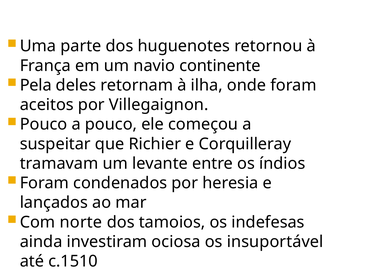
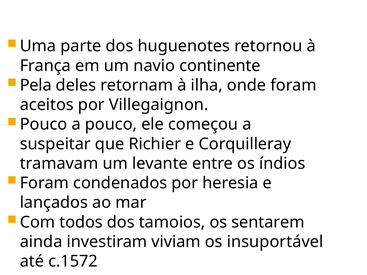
norte: norte -> todos
indefesas: indefesas -> sentarem
ociosa: ociosa -> viviam
c.1510: c.1510 -> c.1572
